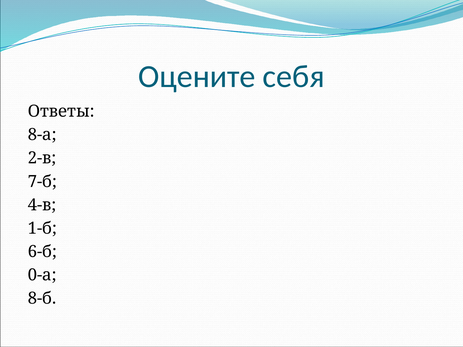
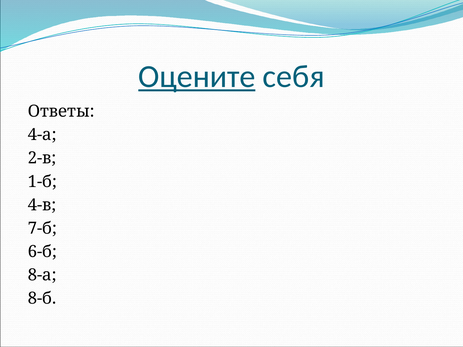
Оцените underline: none -> present
8-а: 8-а -> 4-а
7-б: 7-б -> 1-б
1-б: 1-б -> 7-б
0-а: 0-а -> 8-а
